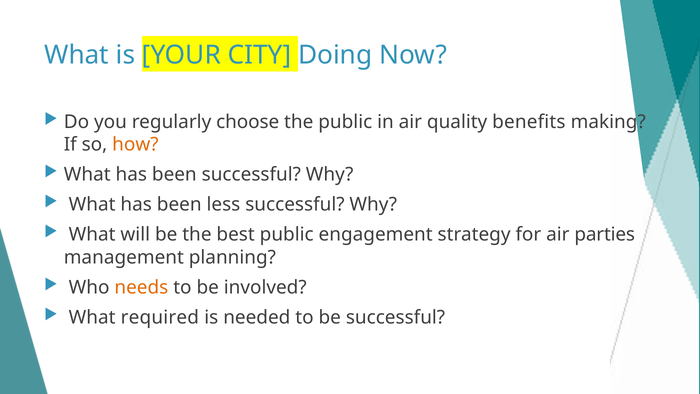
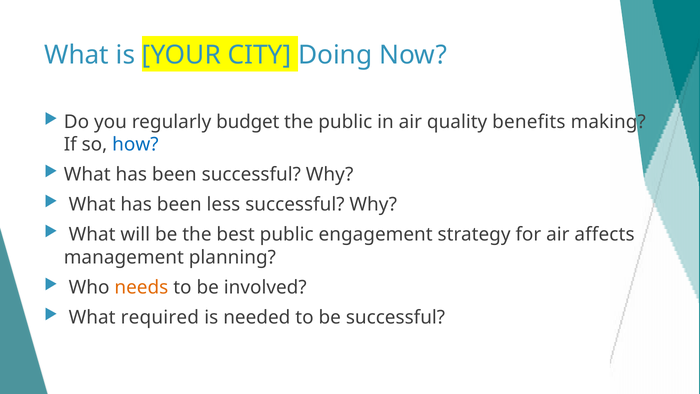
choose: choose -> budget
how colour: orange -> blue
parties: parties -> affects
